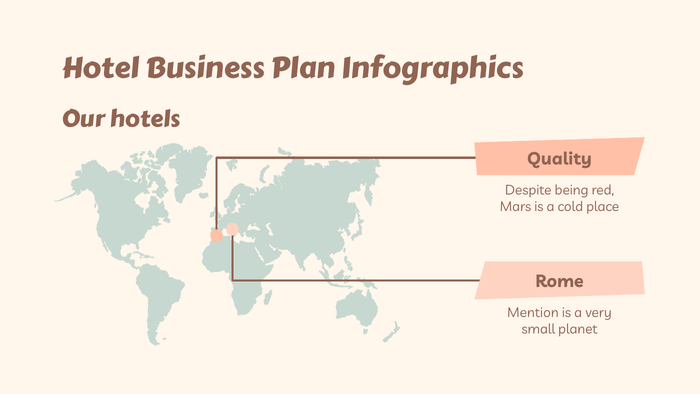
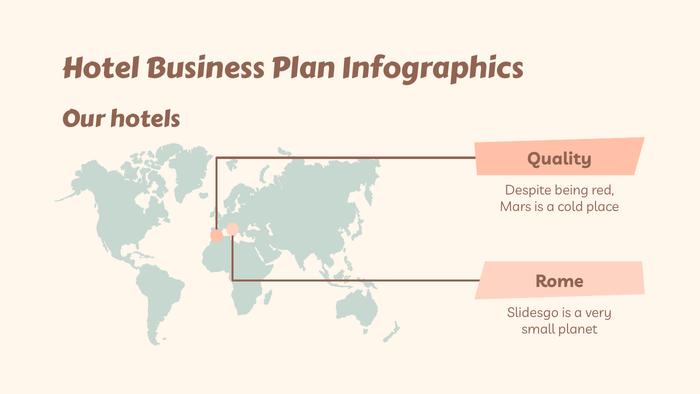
Mention: Mention -> Slidesgo
